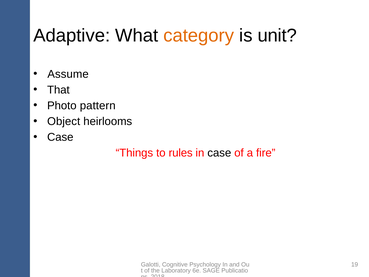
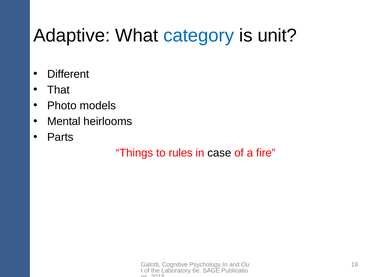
category colour: orange -> blue
Assume: Assume -> Different
pattern: pattern -> models
Object: Object -> Mental
Case at (60, 137): Case -> Parts
